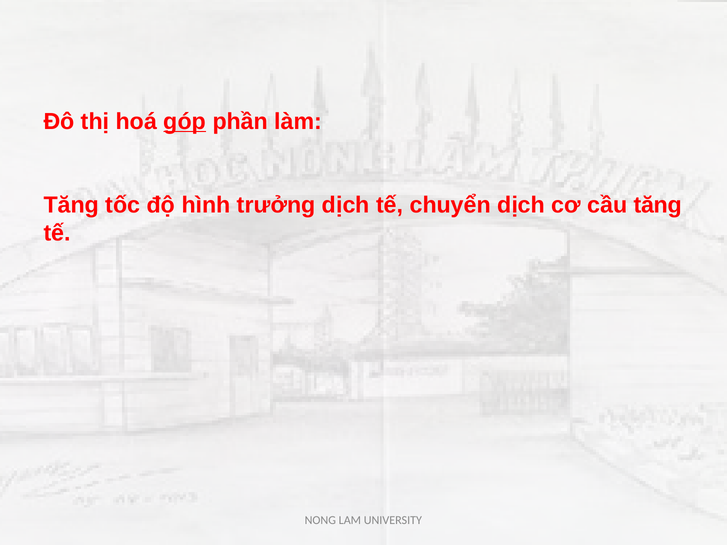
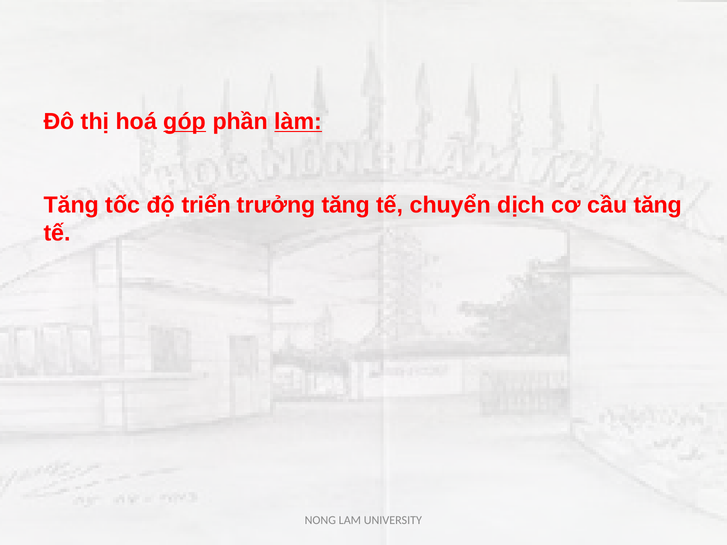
làm underline: none -> present
hình: hình -> triển
trưởng dịch: dịch -> tăng
